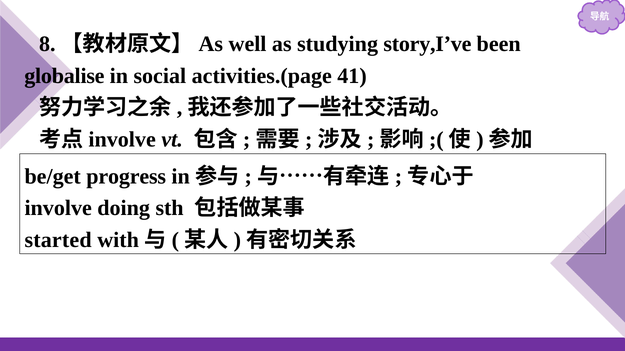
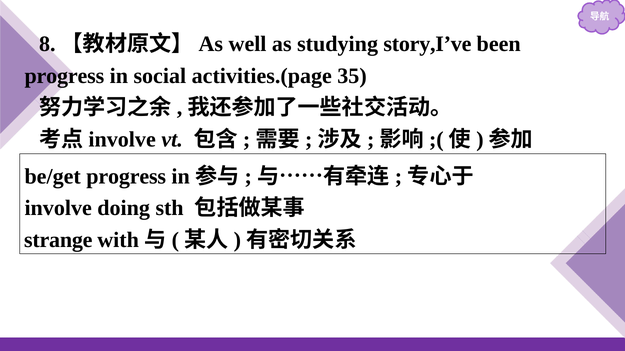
globalise at (64, 76): globalise -> progress
41: 41 -> 35
started: started -> strange
